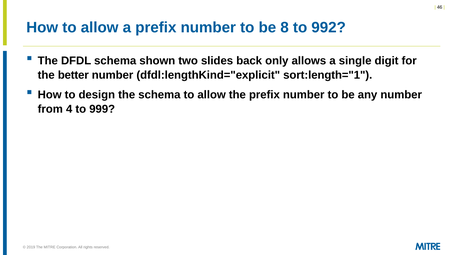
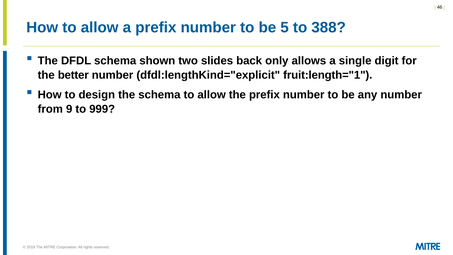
8: 8 -> 5
992: 992 -> 388
sort:length="1: sort:length="1 -> fruit:length="1
4: 4 -> 9
